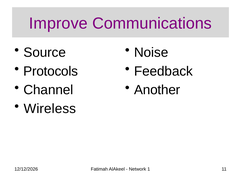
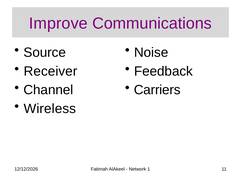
Protocols: Protocols -> Receiver
Another: Another -> Carriers
